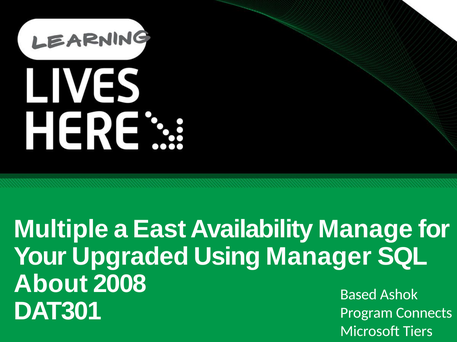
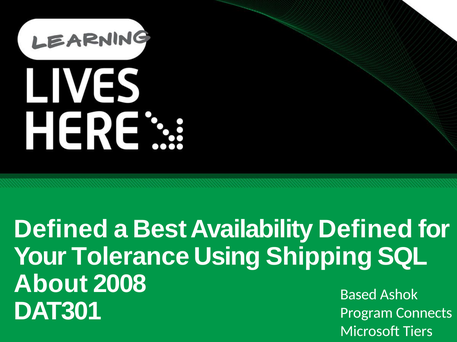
Multiple at (61, 230): Multiple -> Defined
East: East -> Best
Availability Manage: Manage -> Defined
Upgraded: Upgraded -> Tolerance
Manager: Manager -> Shipping
